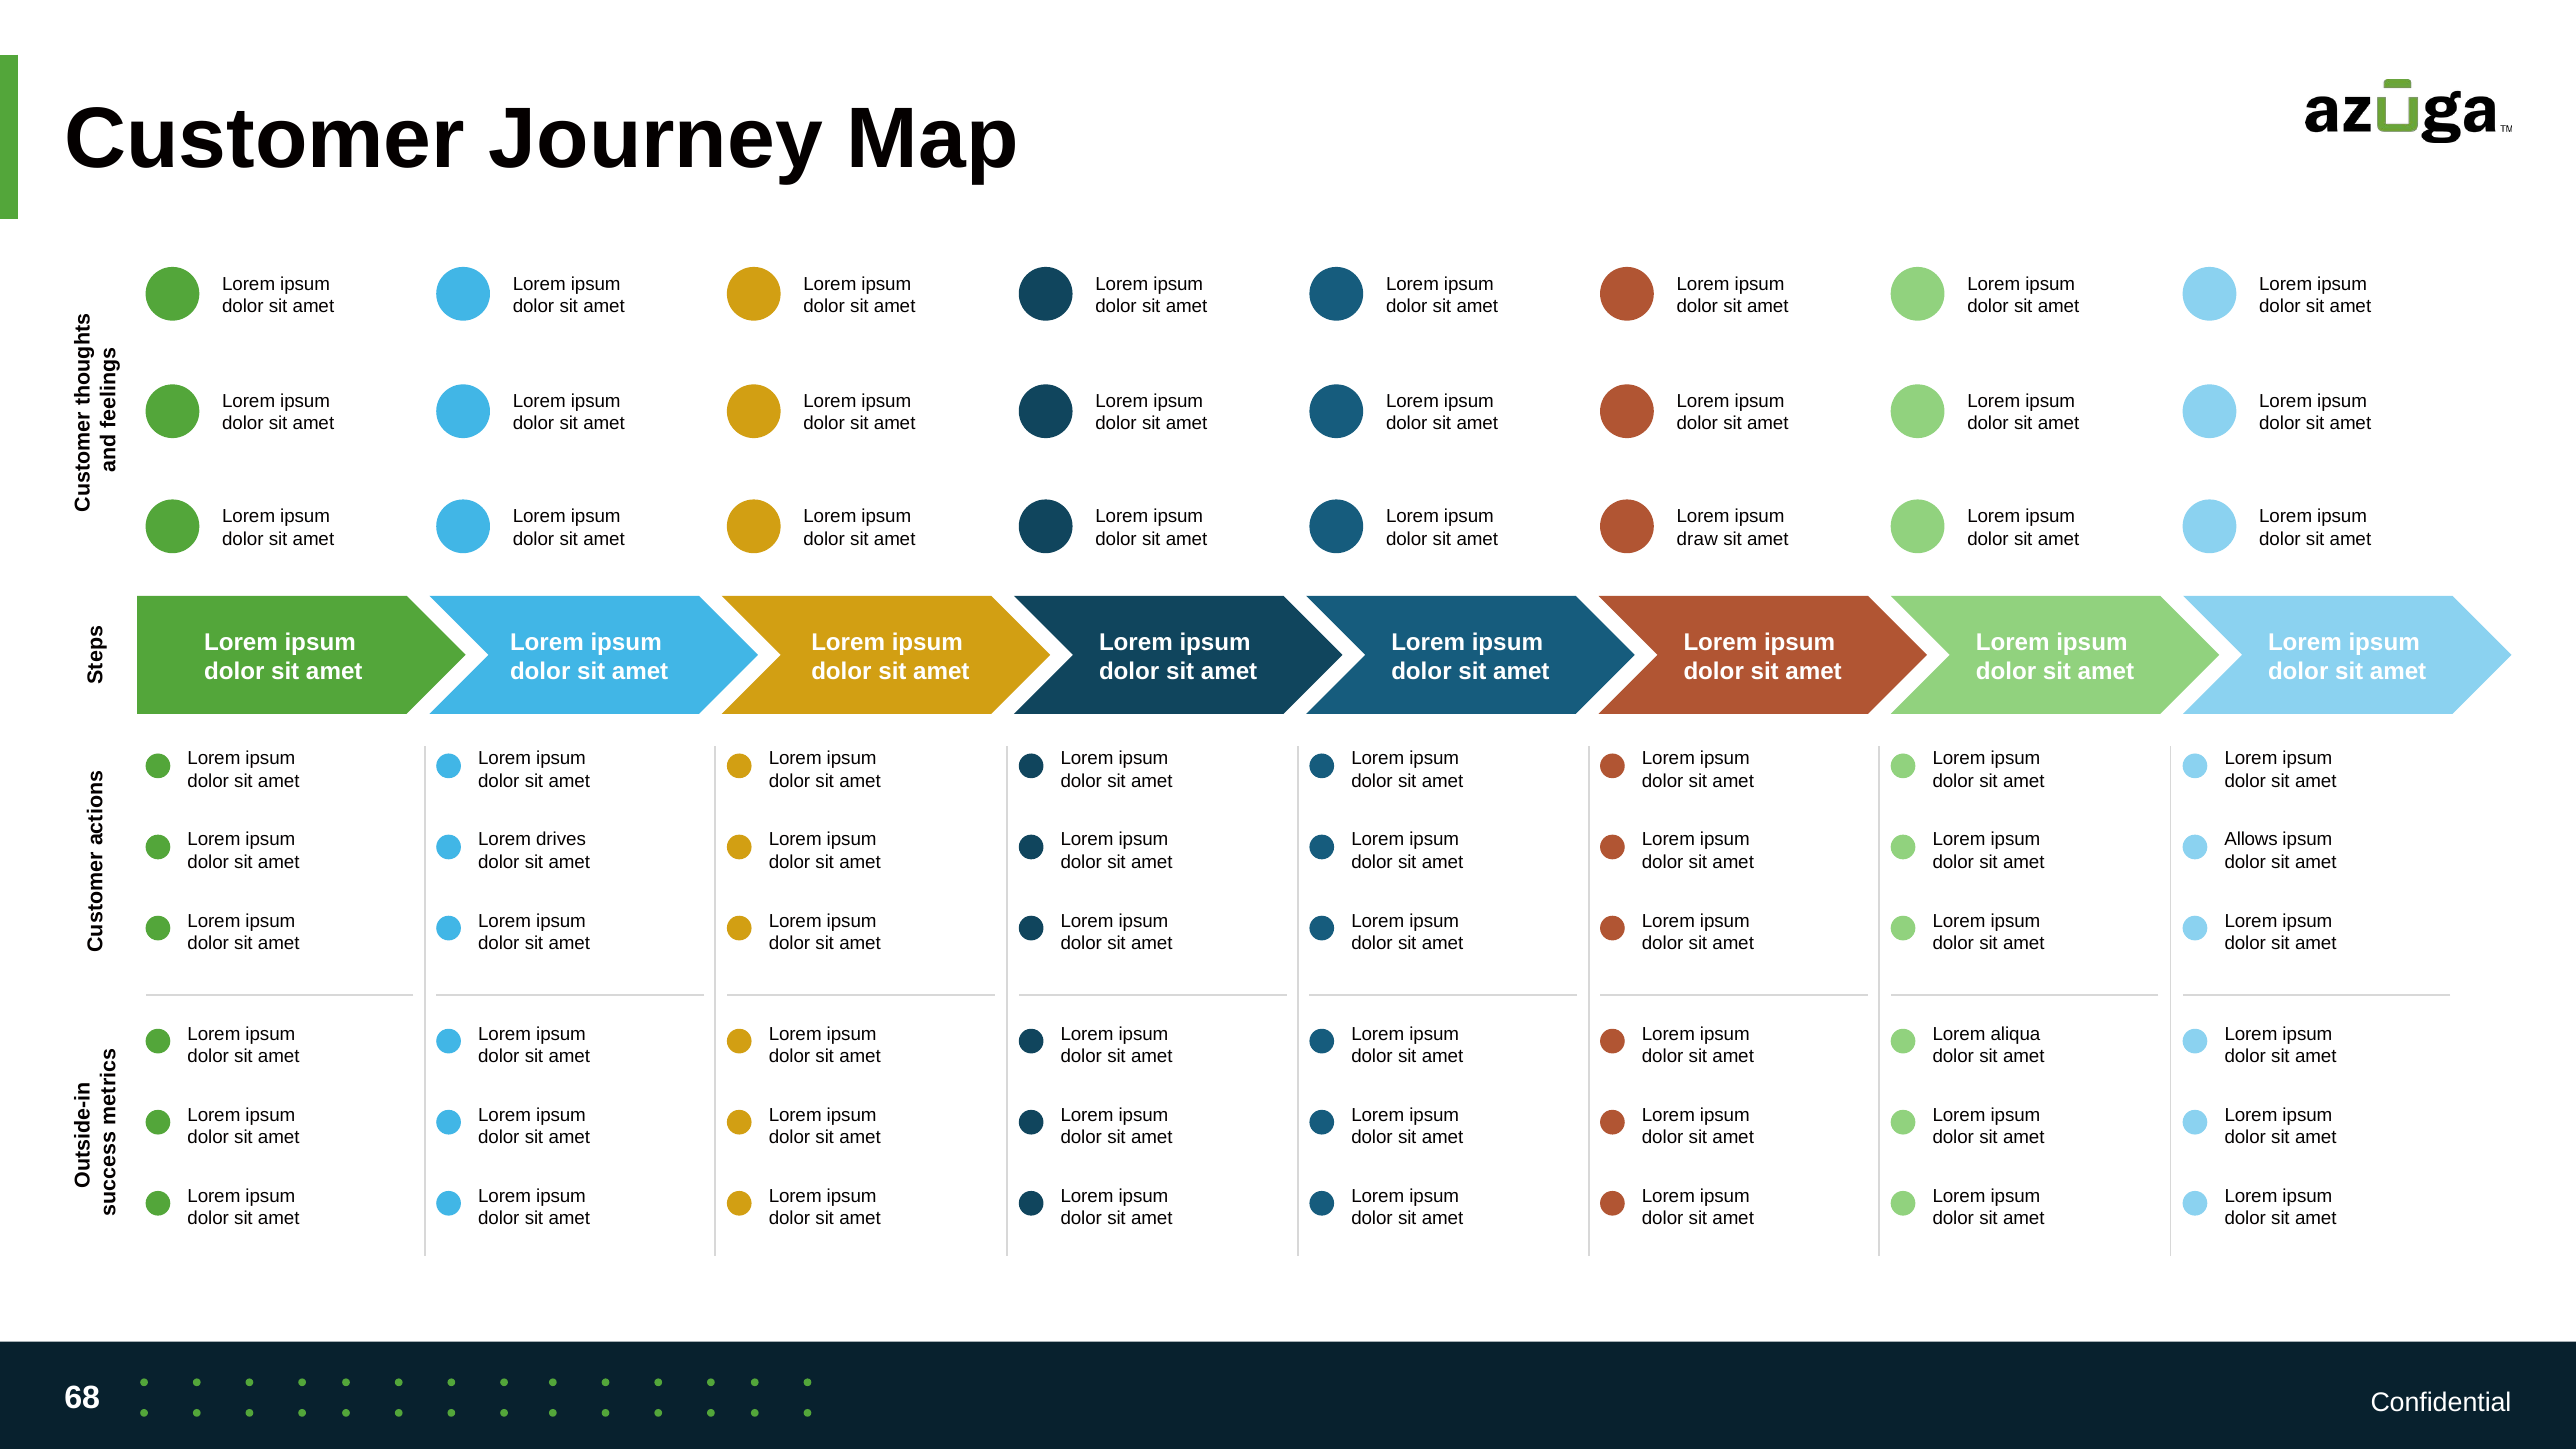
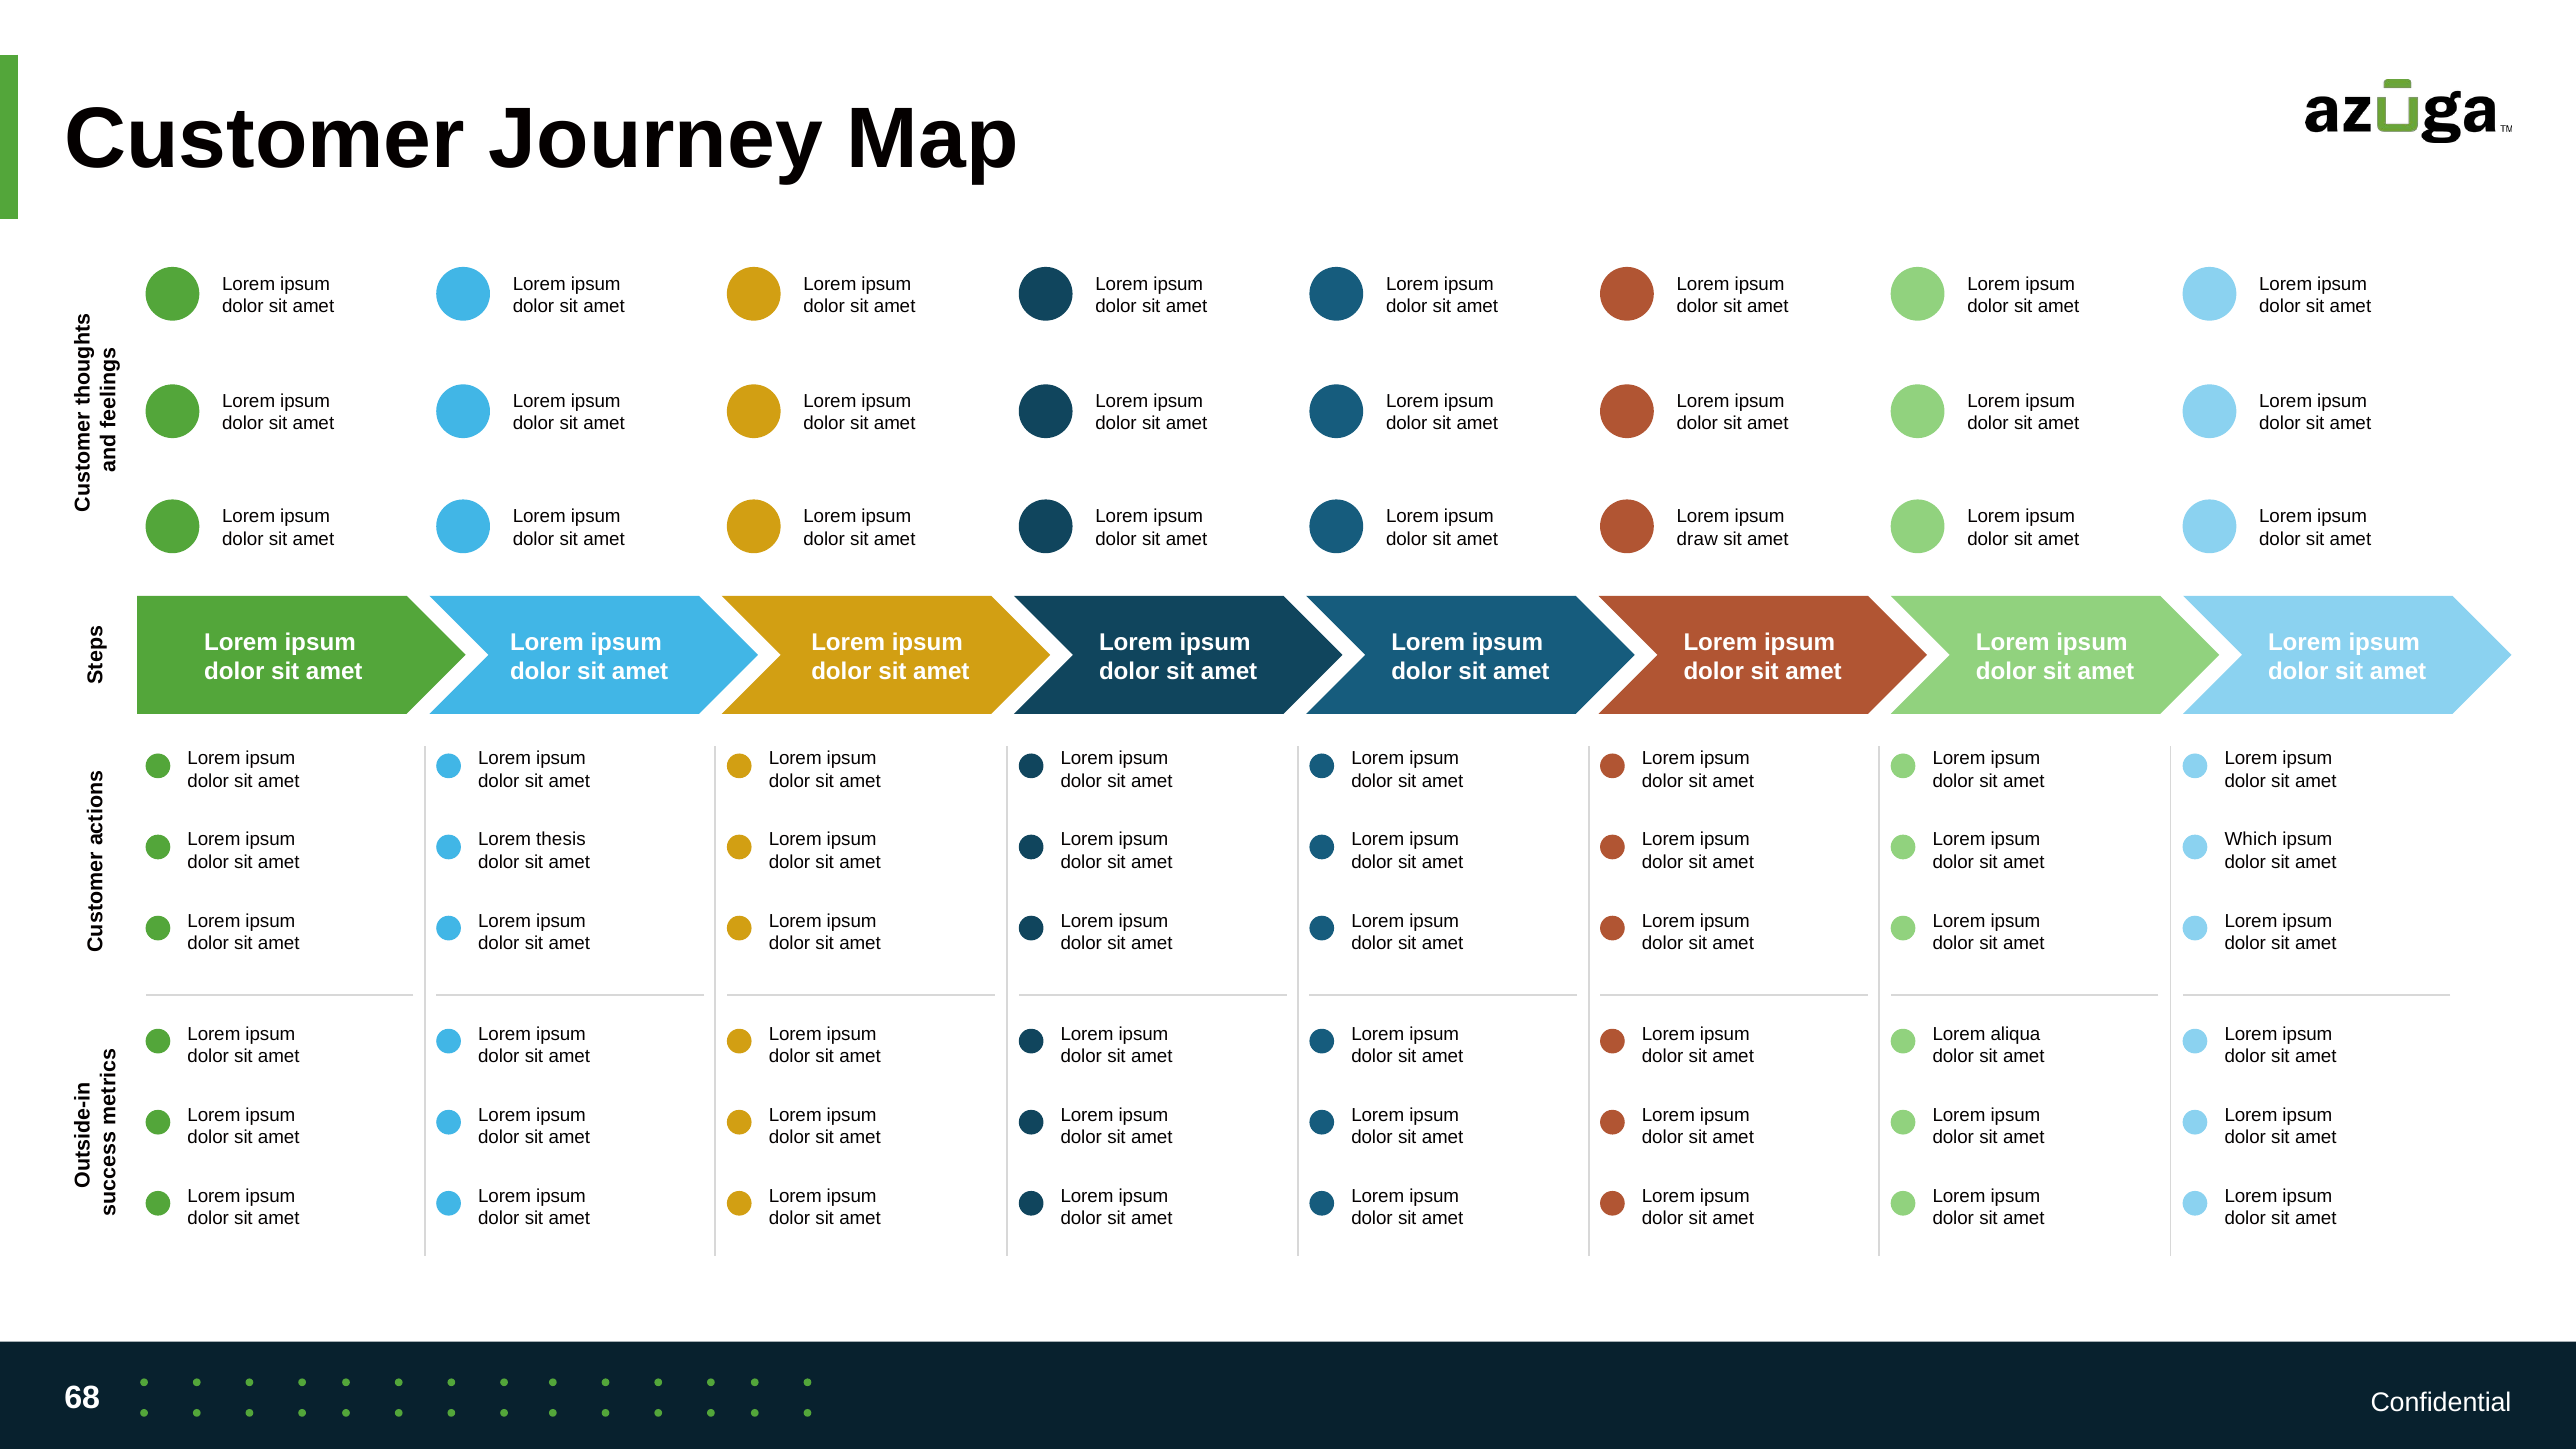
drives: drives -> thesis
Allows: Allows -> Which
